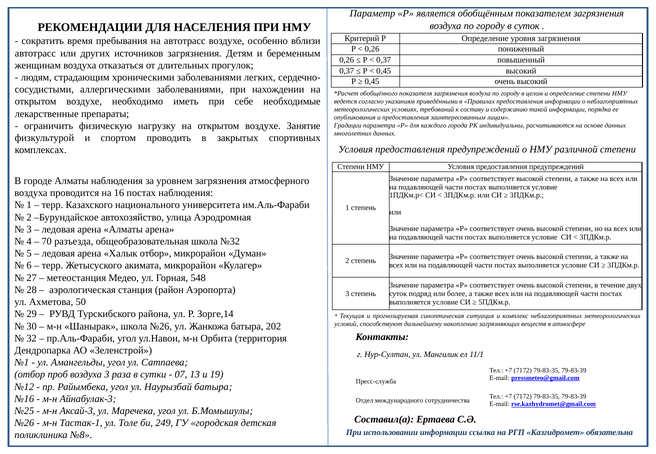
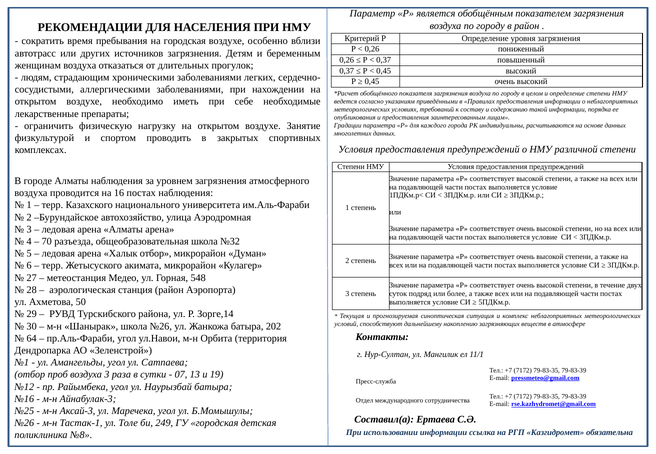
в суток: суток -> район
на автотрасс: автотрасс -> городская
32: 32 -> 64
